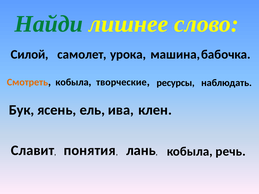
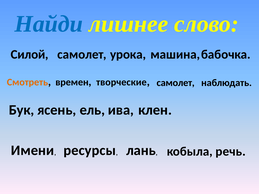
Найди colour: green -> blue
кобыла at (72, 82): кобыла -> времен
ресурсы at (176, 83): ресурсы -> самолет
Славит: Славит -> Имени
понятия: понятия -> ресурсы
